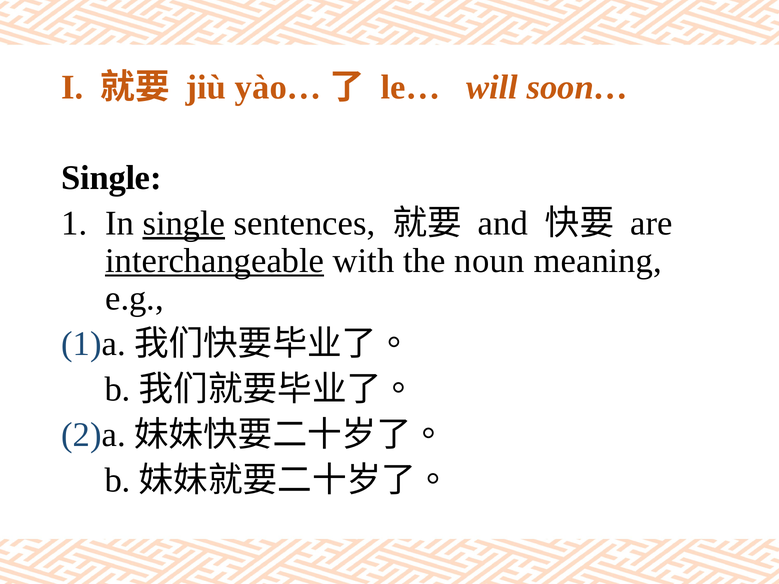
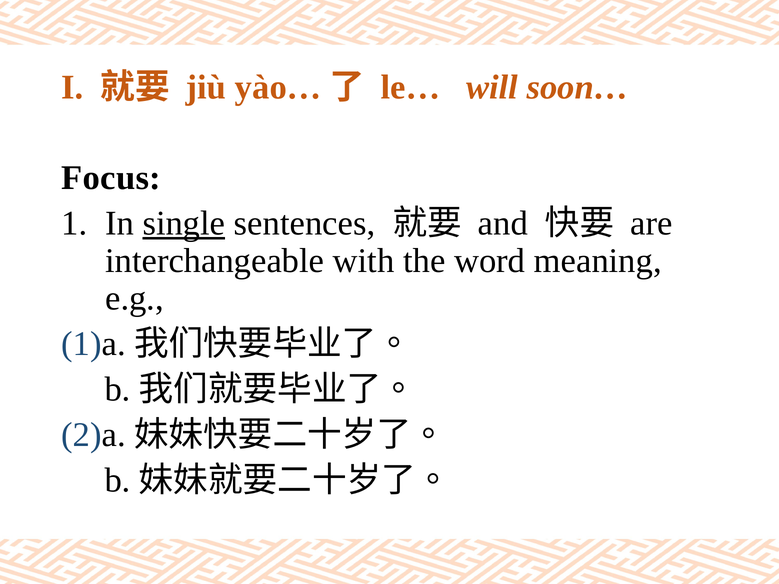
Single at (111, 178): Single -> Focus
interchangeable underline: present -> none
noun: noun -> word
